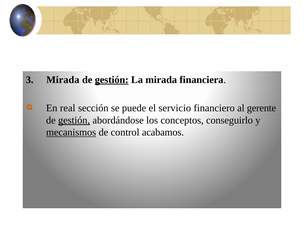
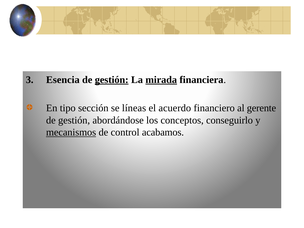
Mirada at (63, 80): Mirada -> Esencia
mirada at (161, 80) underline: none -> present
real: real -> tipo
puede: puede -> líneas
servicio: servicio -> acuerdo
gestión at (74, 120) underline: present -> none
